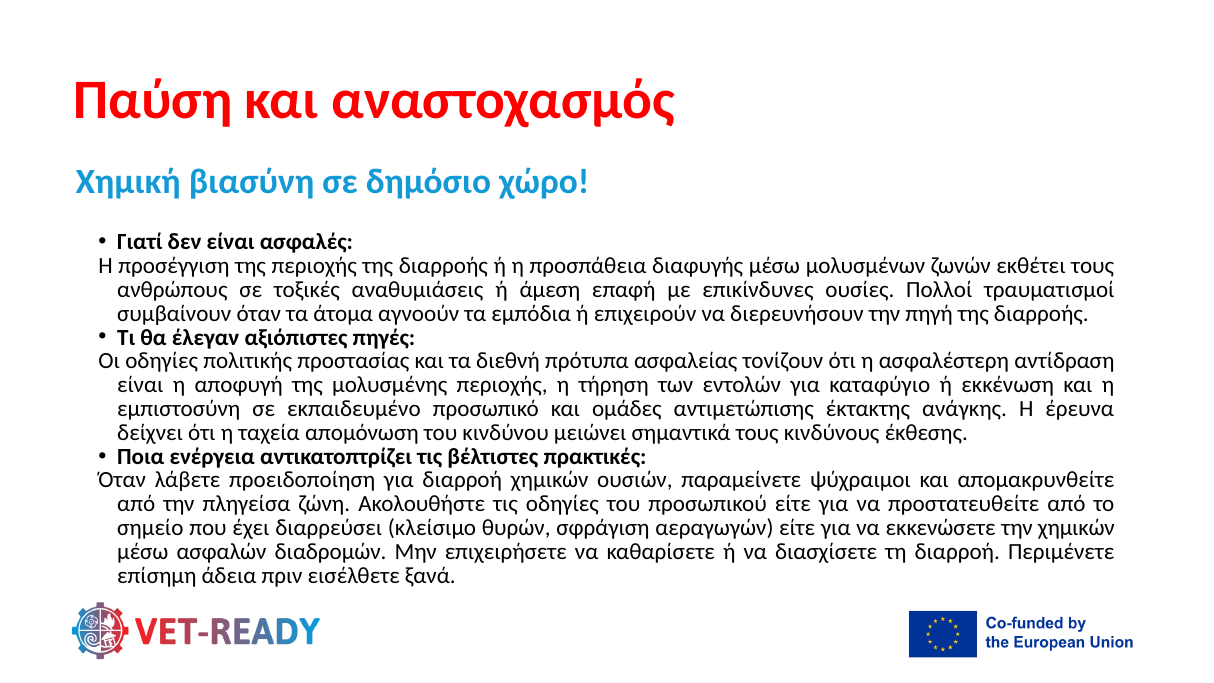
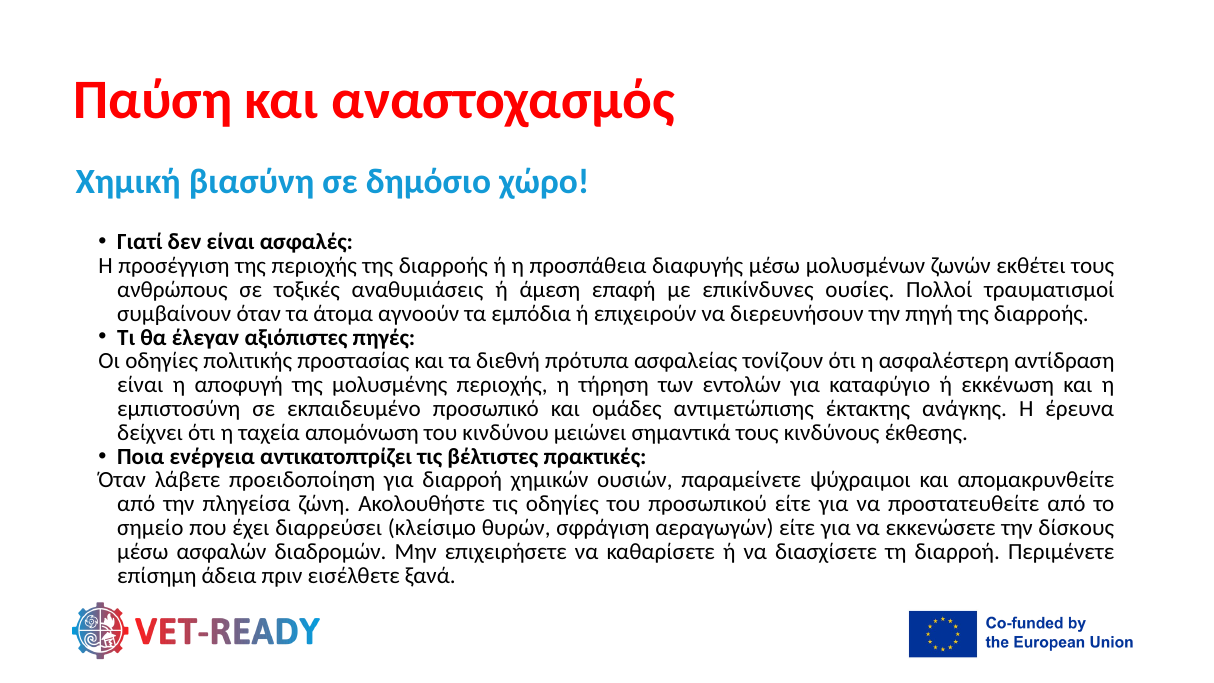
την χημικών: χημικών -> δίσκους
